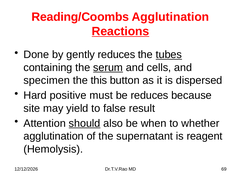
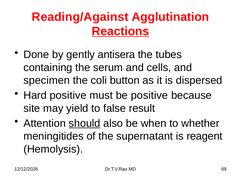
Reading/Coombs: Reading/Coombs -> Reading/Against
gently reduces: reduces -> antisera
tubes underline: present -> none
serum underline: present -> none
this: this -> coli
be reduces: reduces -> positive
agglutination at (54, 136): agglutination -> meningitides
